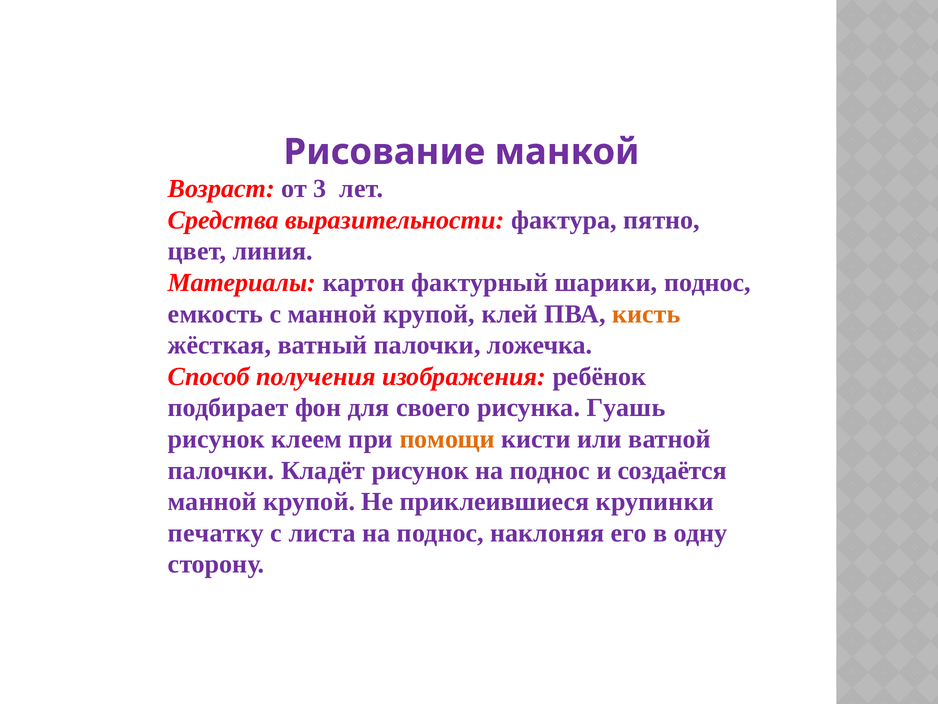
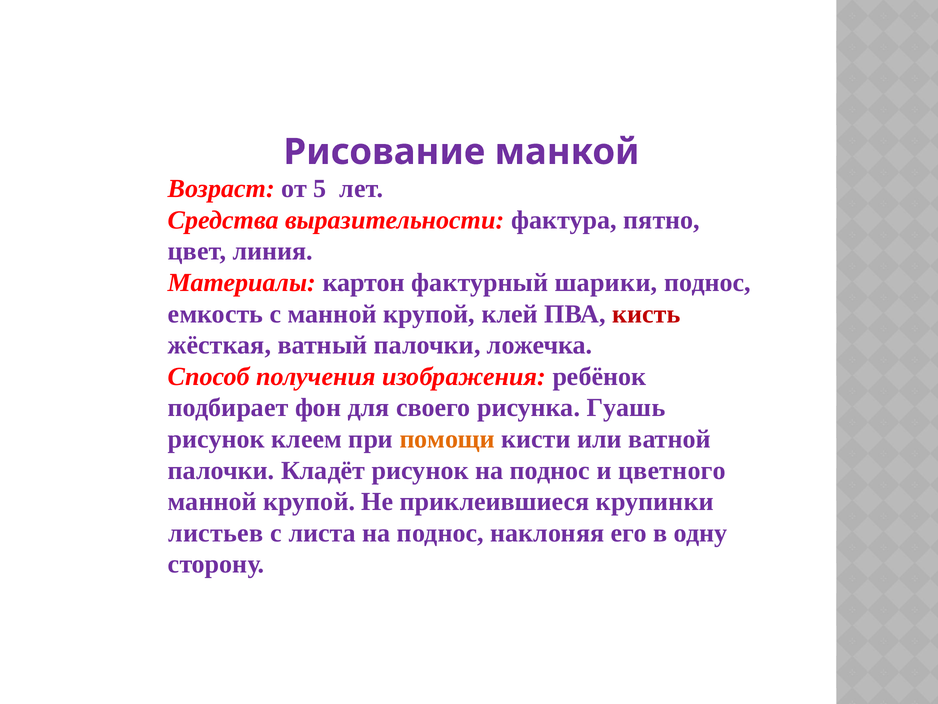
3: 3 -> 5
кисть colour: orange -> red
создаётся: создаётся -> цветного
печатку: печатку -> листьев
